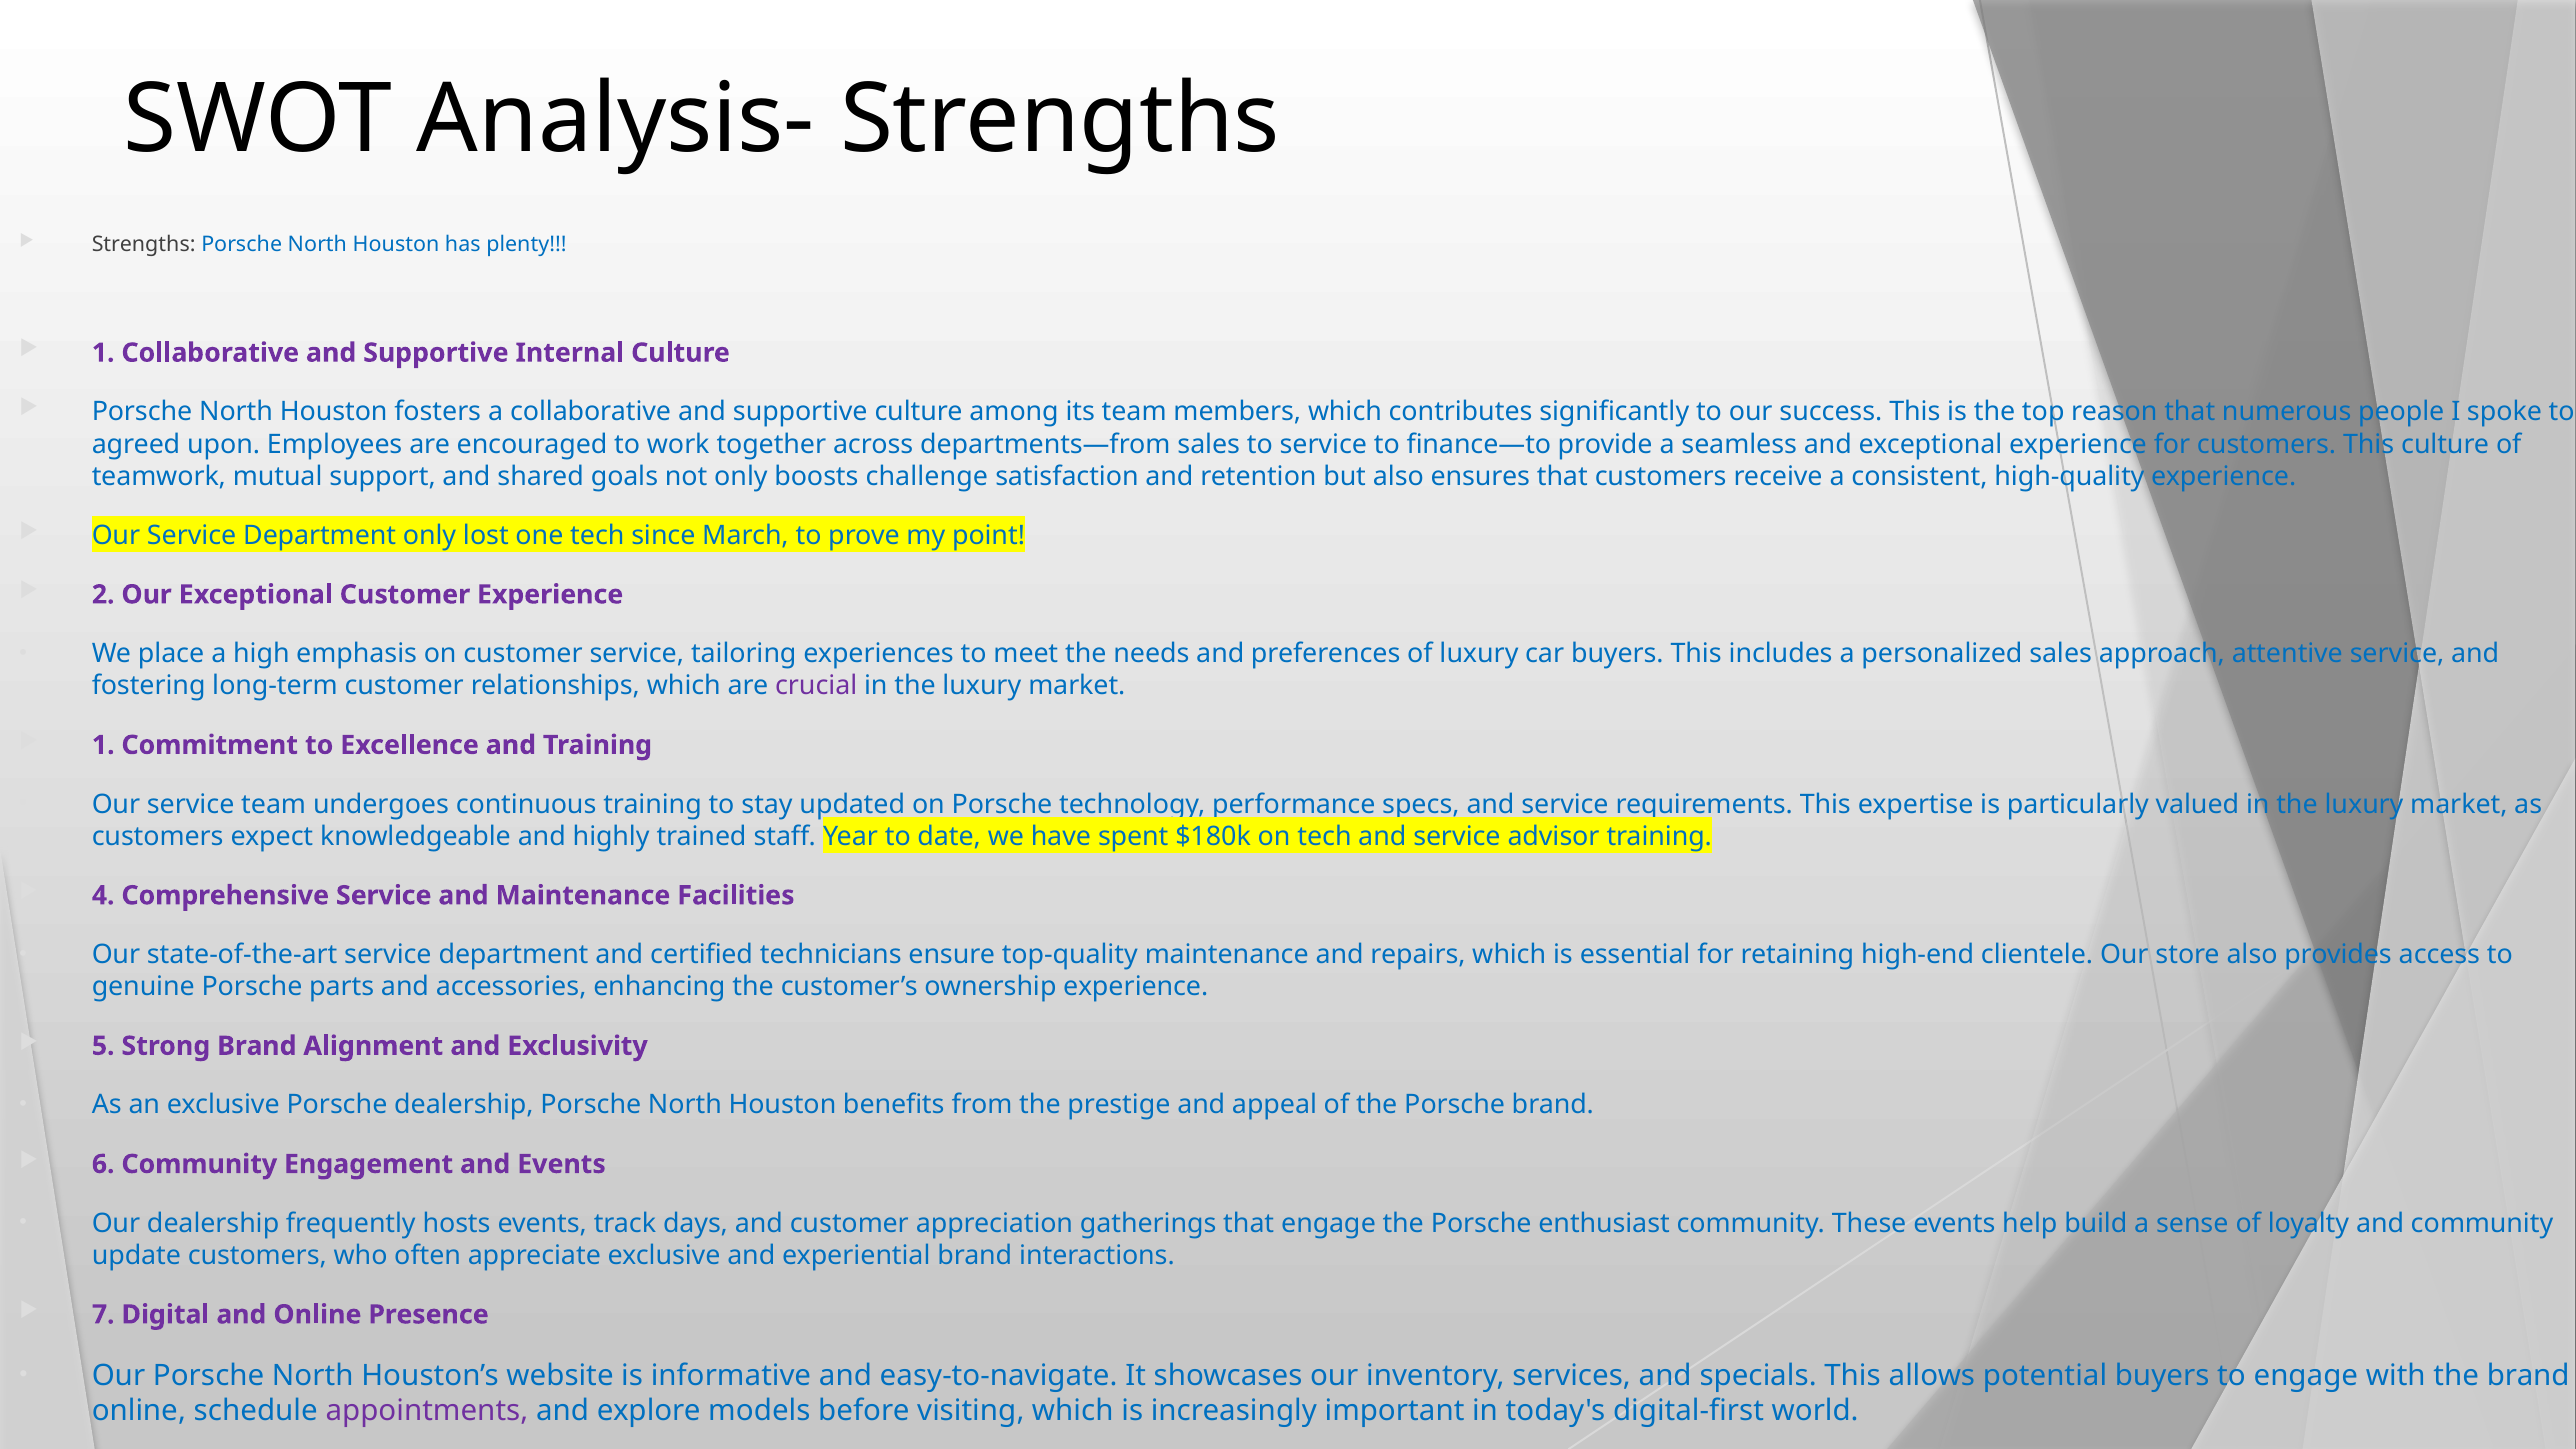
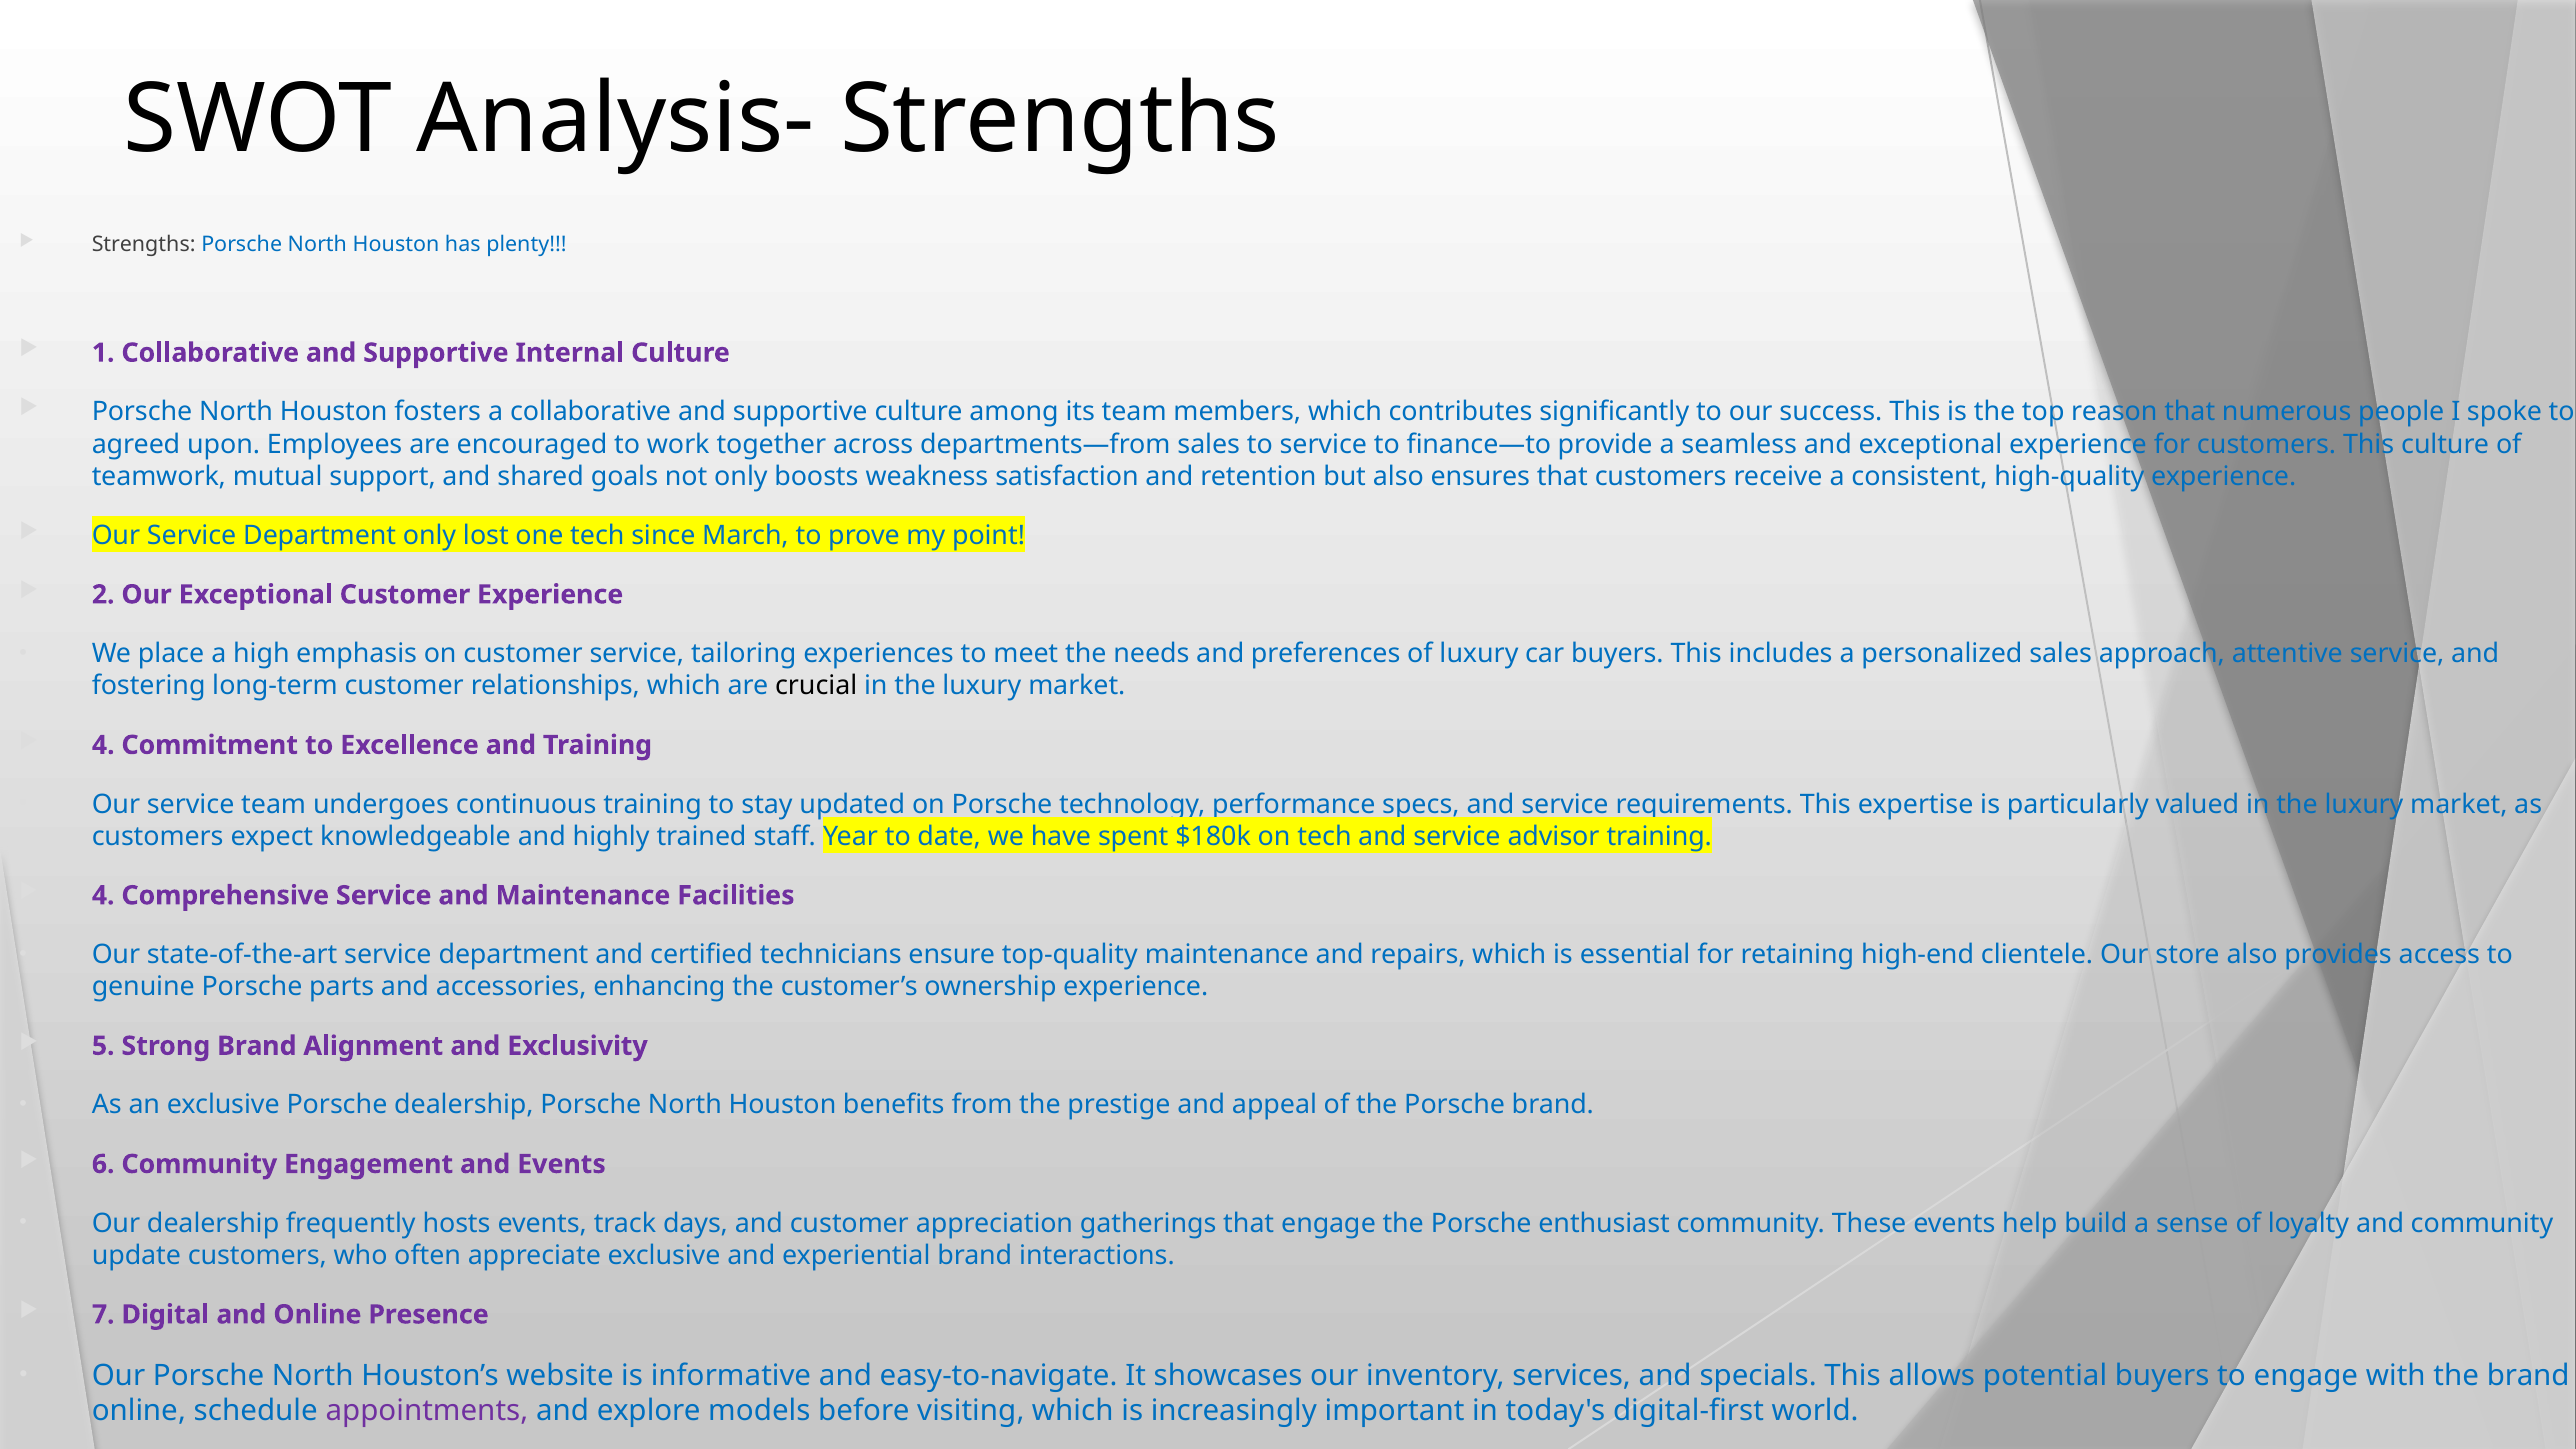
challenge: challenge -> weakness
crucial colour: purple -> black
1 at (103, 745): 1 -> 4
